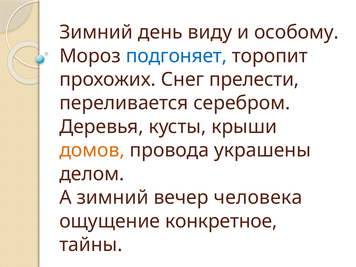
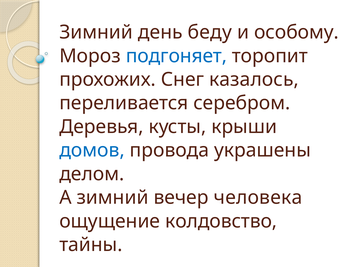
виду: виду -> беду
прелести: прелести -> казалось
домов colour: orange -> blue
конкретное: конкретное -> колдовство
